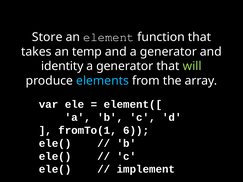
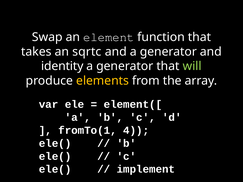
Store: Store -> Swap
temp: temp -> sqrtc
elements colour: light blue -> yellow
6: 6 -> 4
